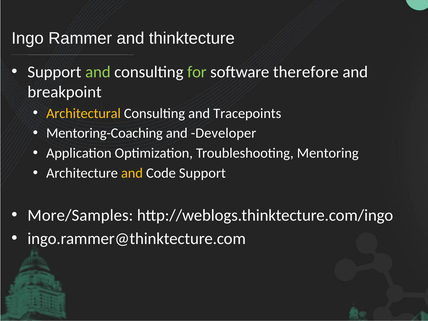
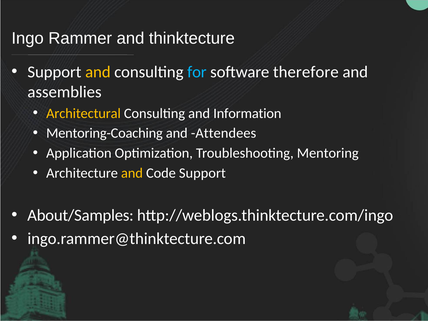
and at (98, 72) colour: light green -> yellow
for colour: light green -> light blue
breakpoint: breakpoint -> assemblies
Tracepoints: Tracepoints -> Information
Developer: Developer -> Attendees
More/Samples: More/Samples -> About/Samples
